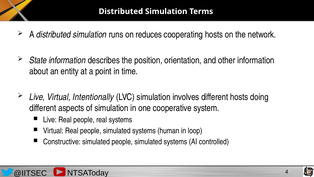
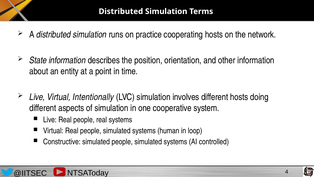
reduces: reduces -> practice
